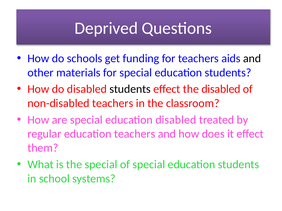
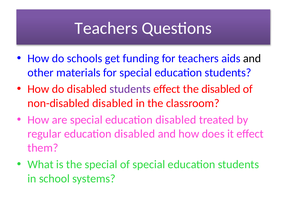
Deprived at (106, 28): Deprived -> Teachers
students at (130, 89) colour: black -> purple
non-disabled teachers: teachers -> disabled
regular education teachers: teachers -> disabled
